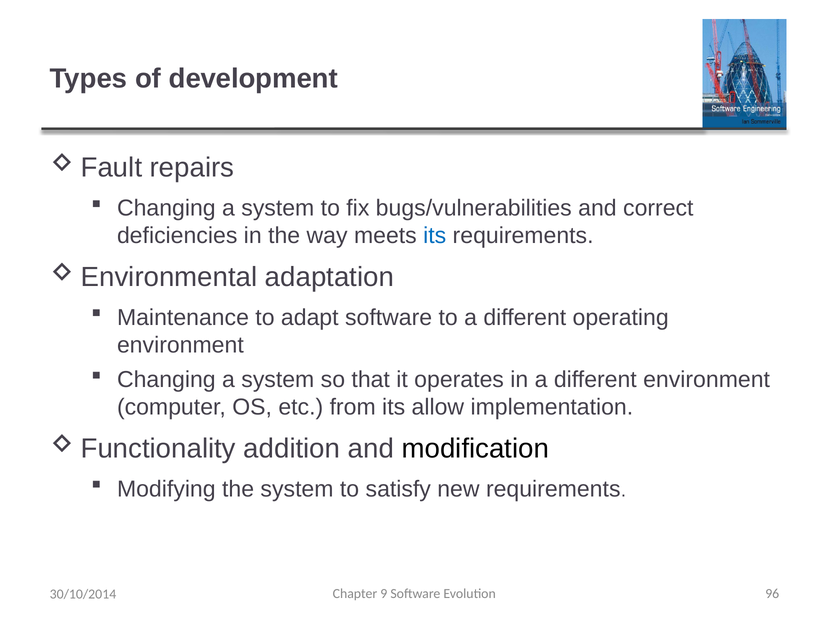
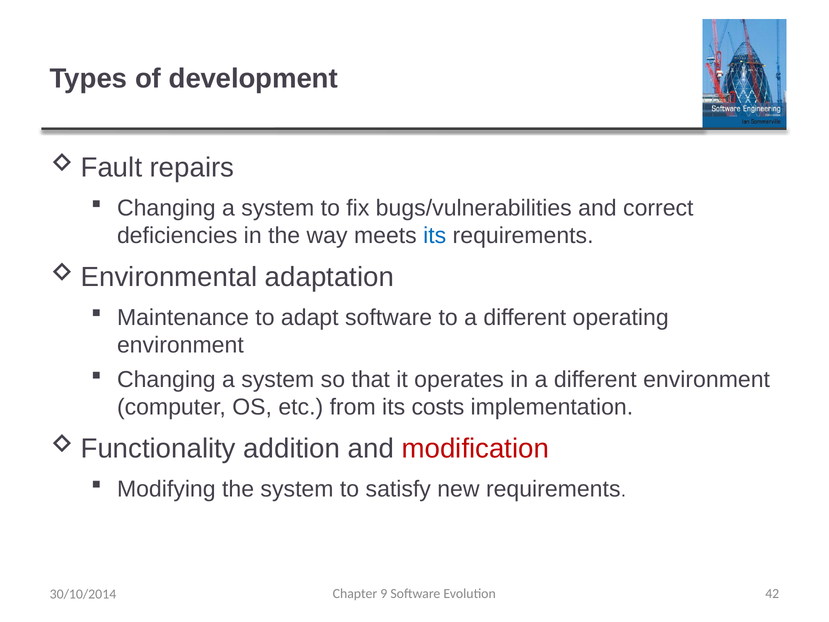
allow: allow -> costs
modification colour: black -> red
96: 96 -> 42
